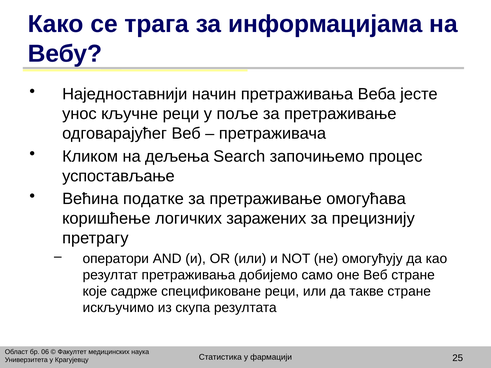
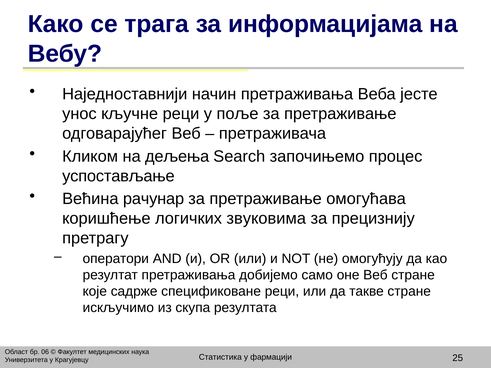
податке: податке -> рачунар
заражених: заражених -> звуковима
